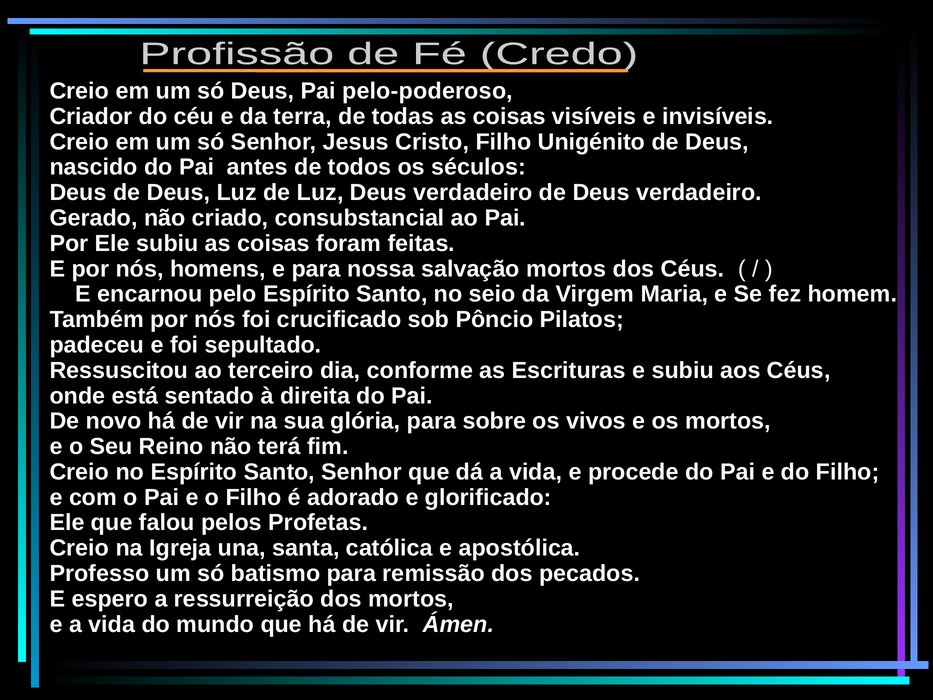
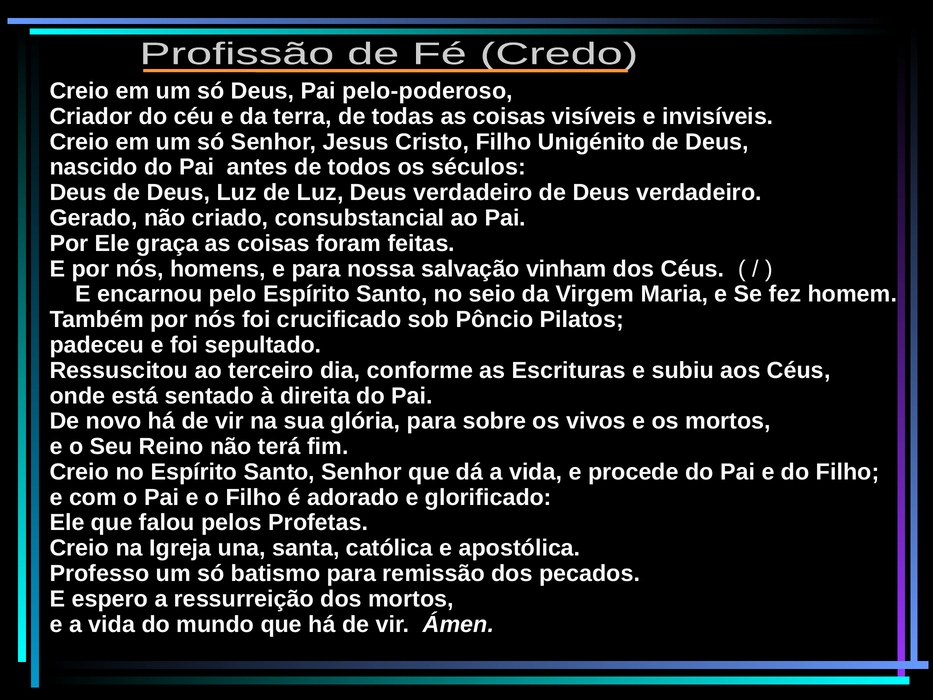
Ele subiu: subiu -> graça
salvação mortos: mortos -> vinham
